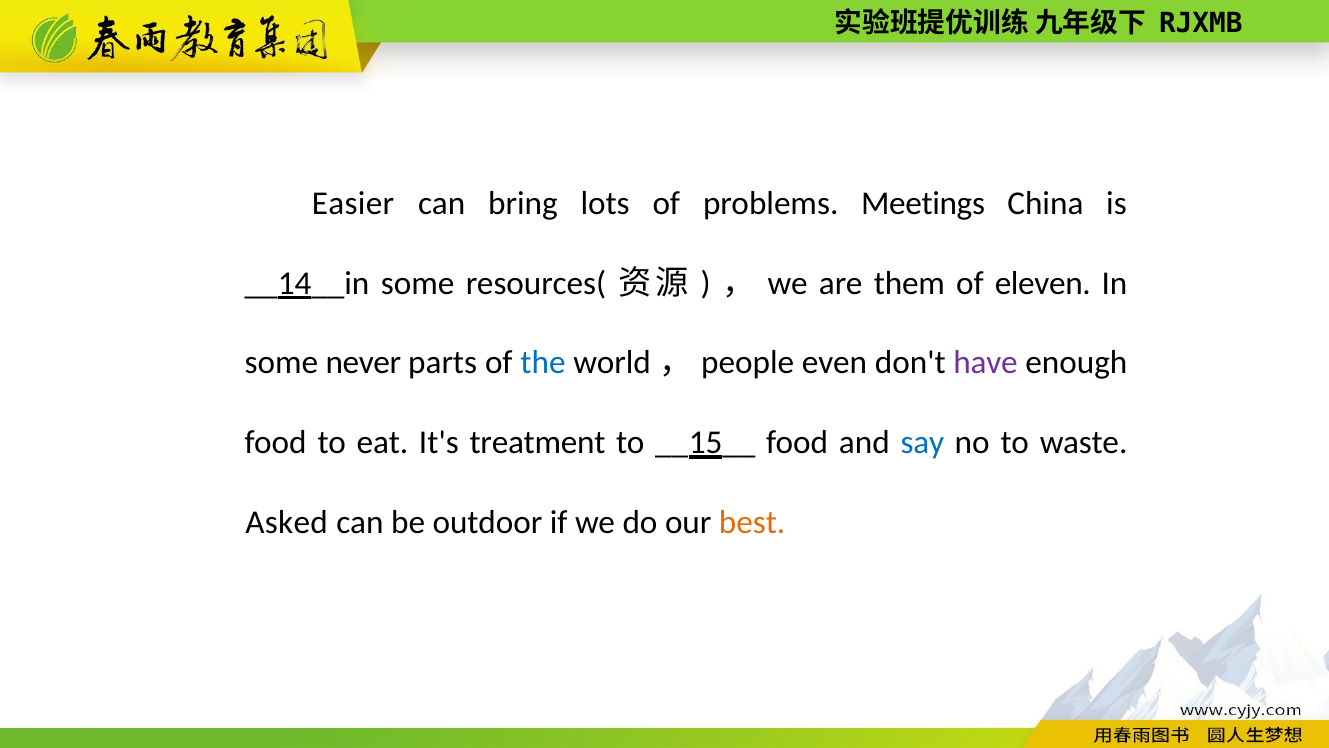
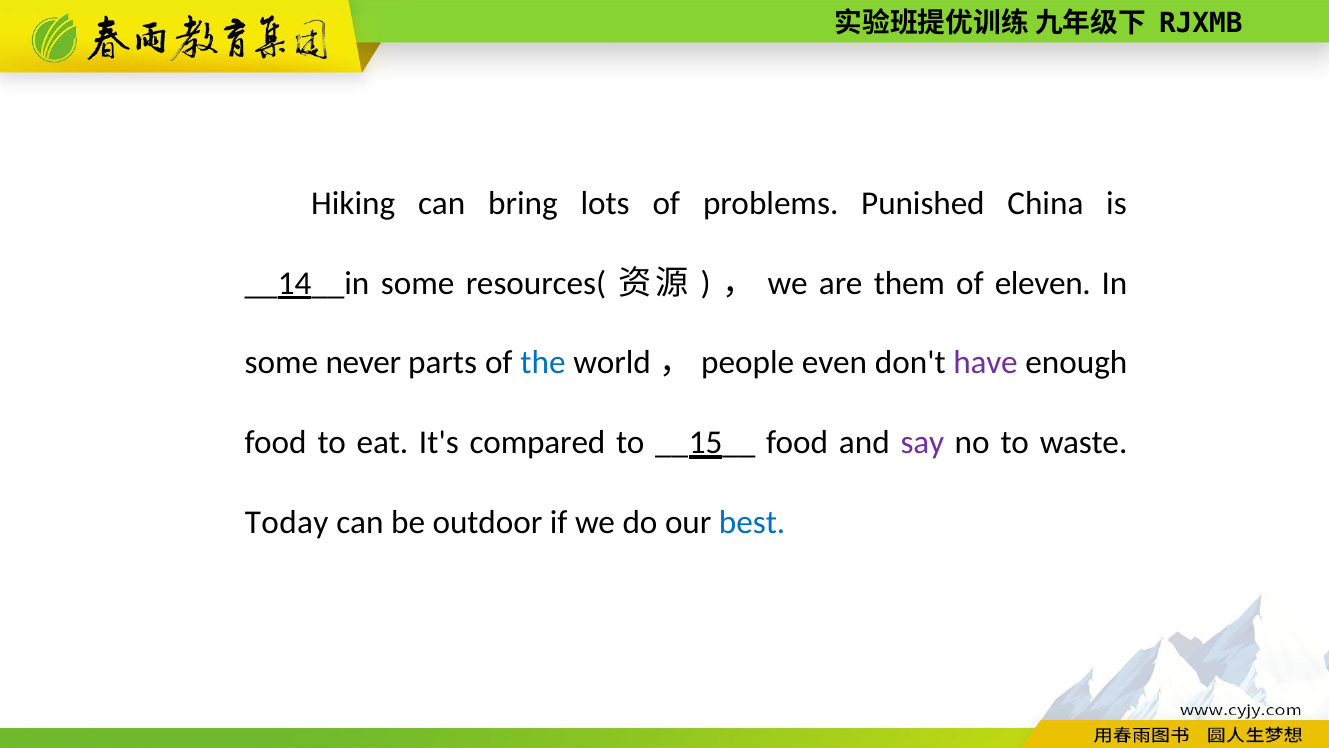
Easier: Easier -> Hiking
Meetings: Meetings -> Punished
treatment: treatment -> compared
say colour: blue -> purple
Asked: Asked -> Today
best colour: orange -> blue
